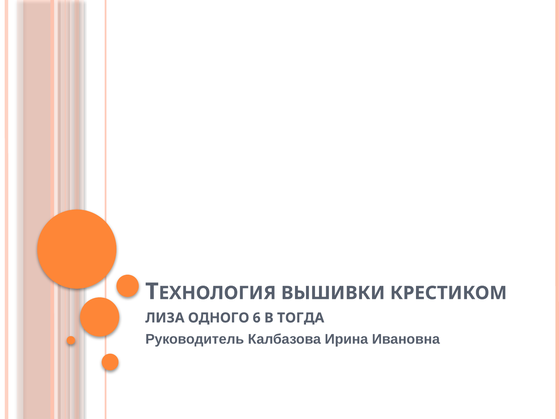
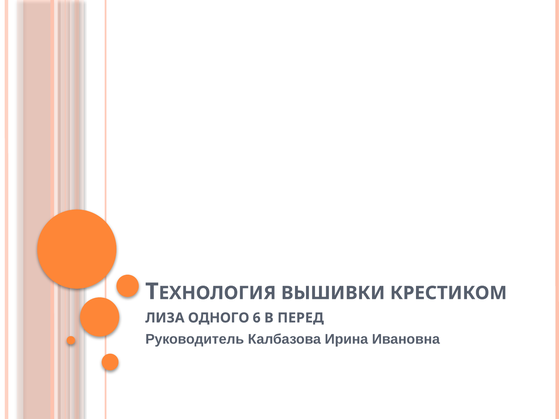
ТОГДА: ТОГДА -> ПЕРЕД
